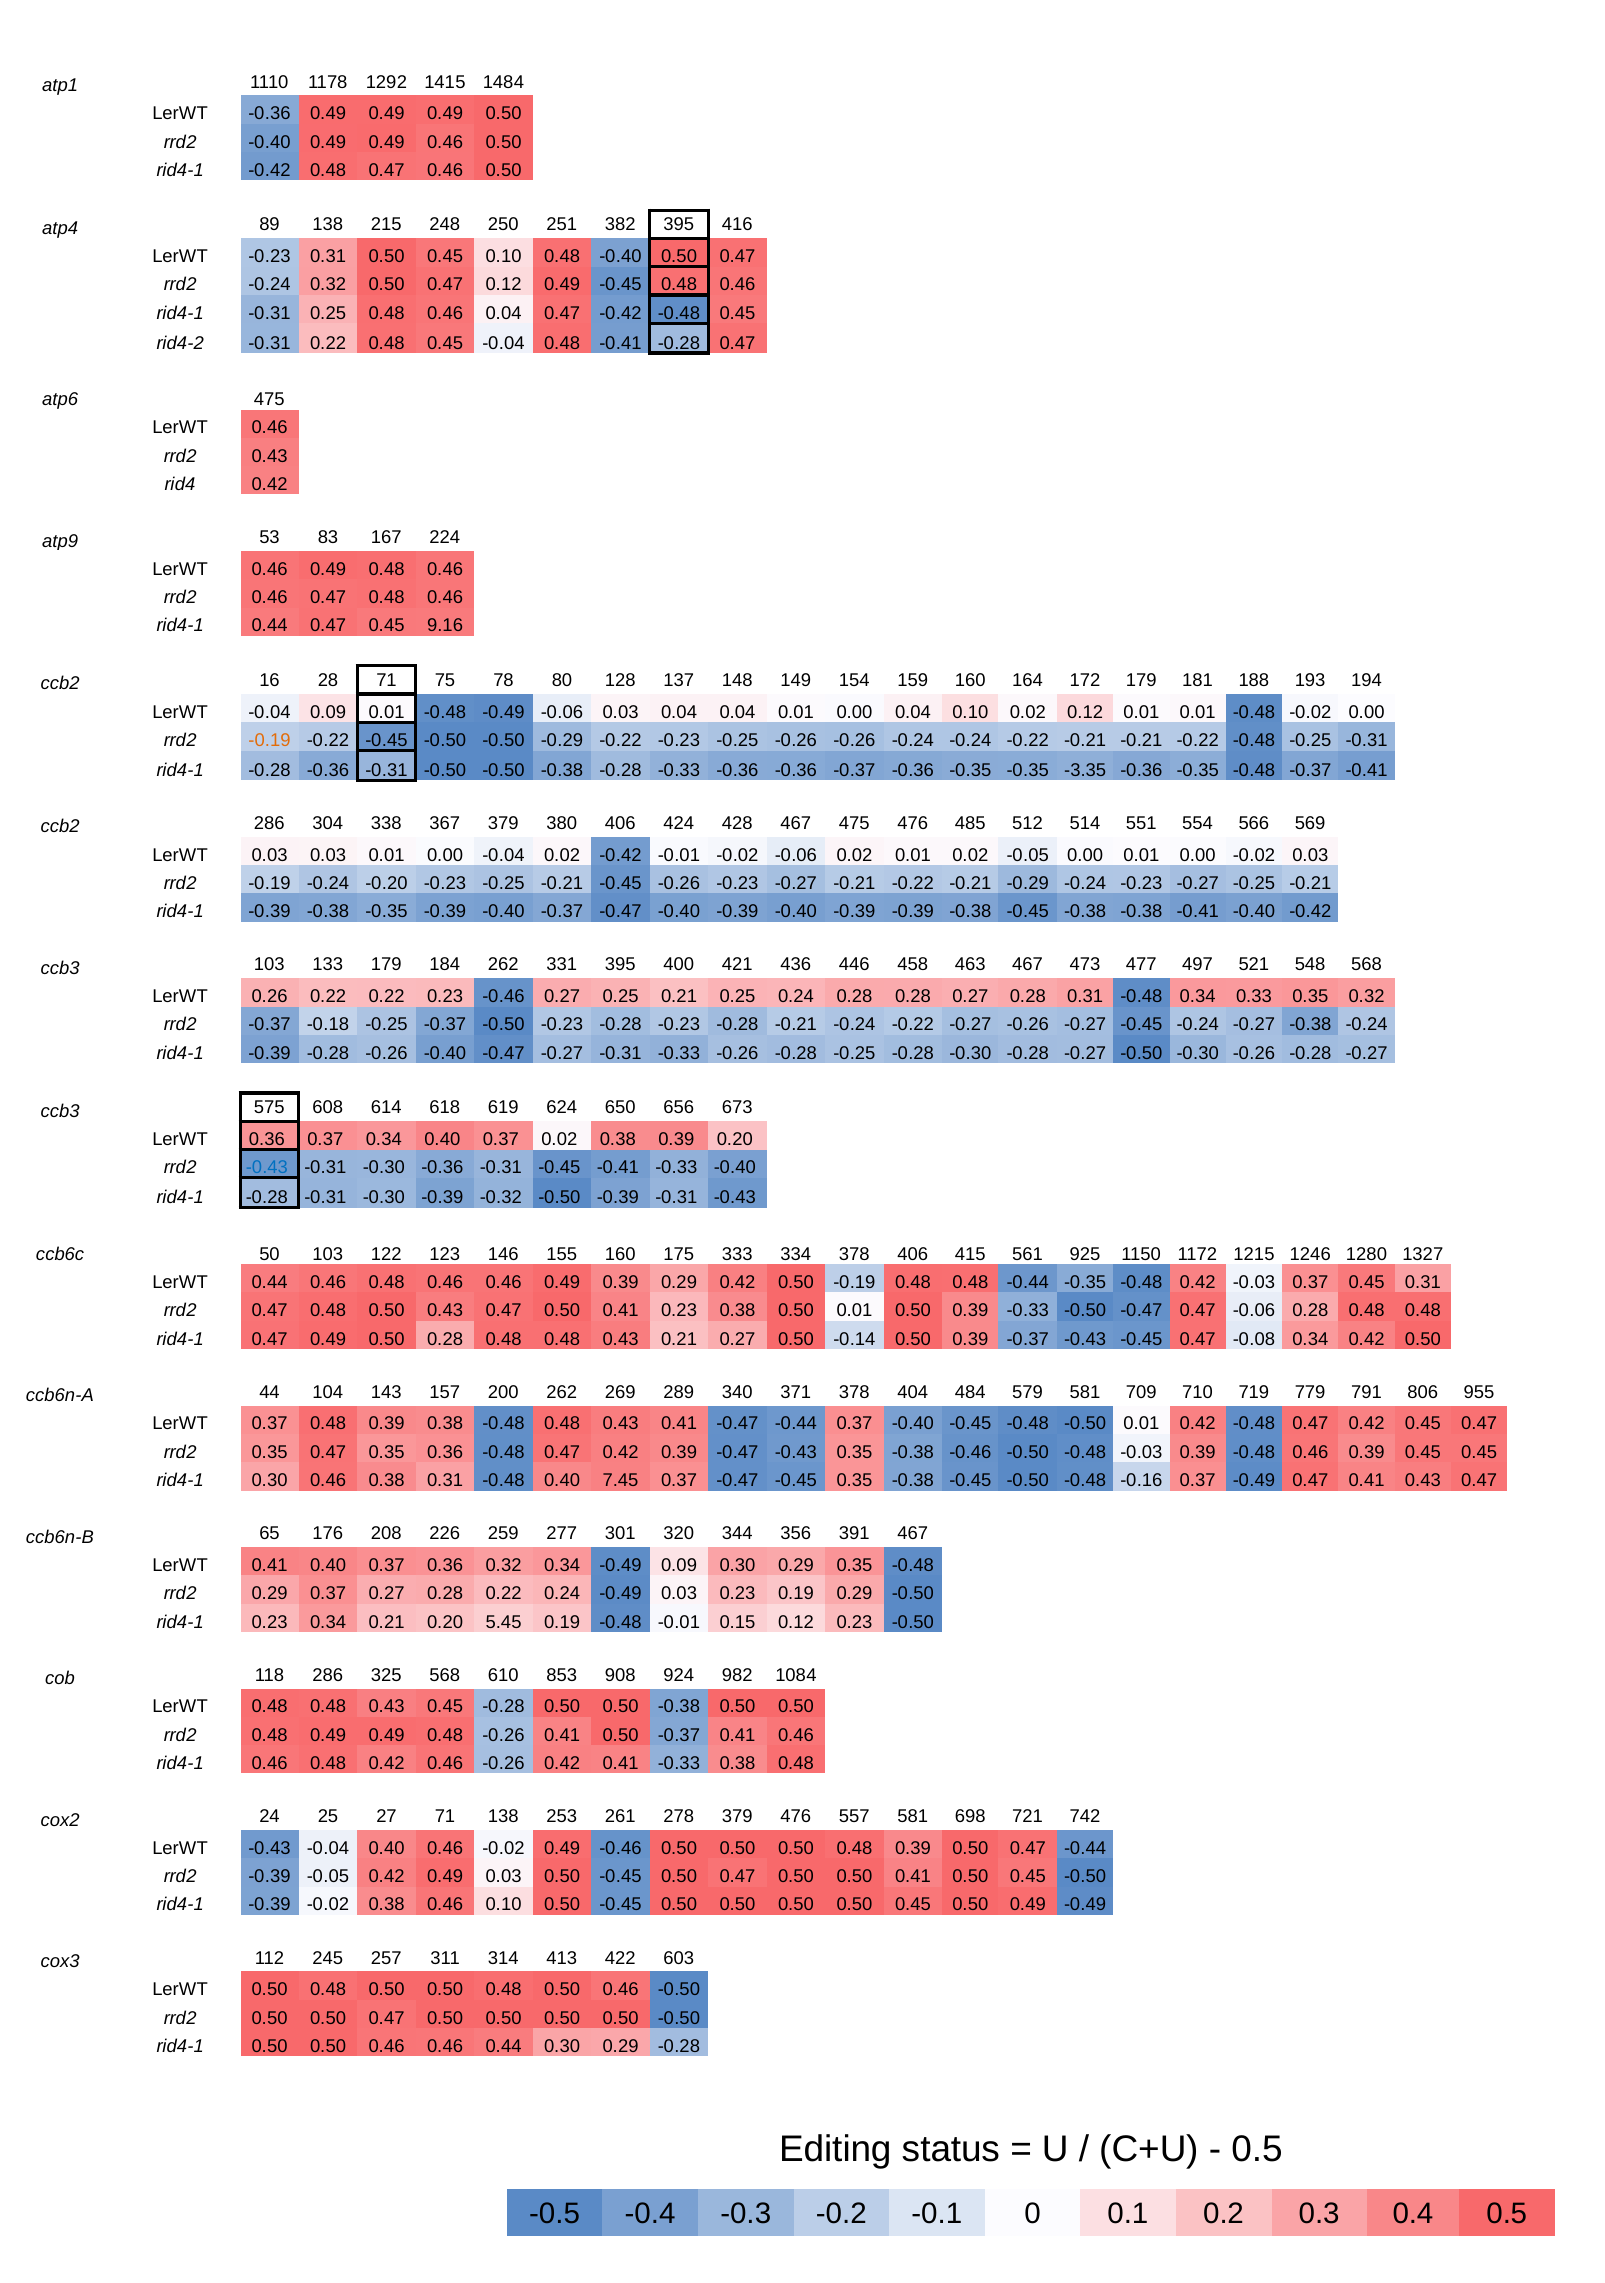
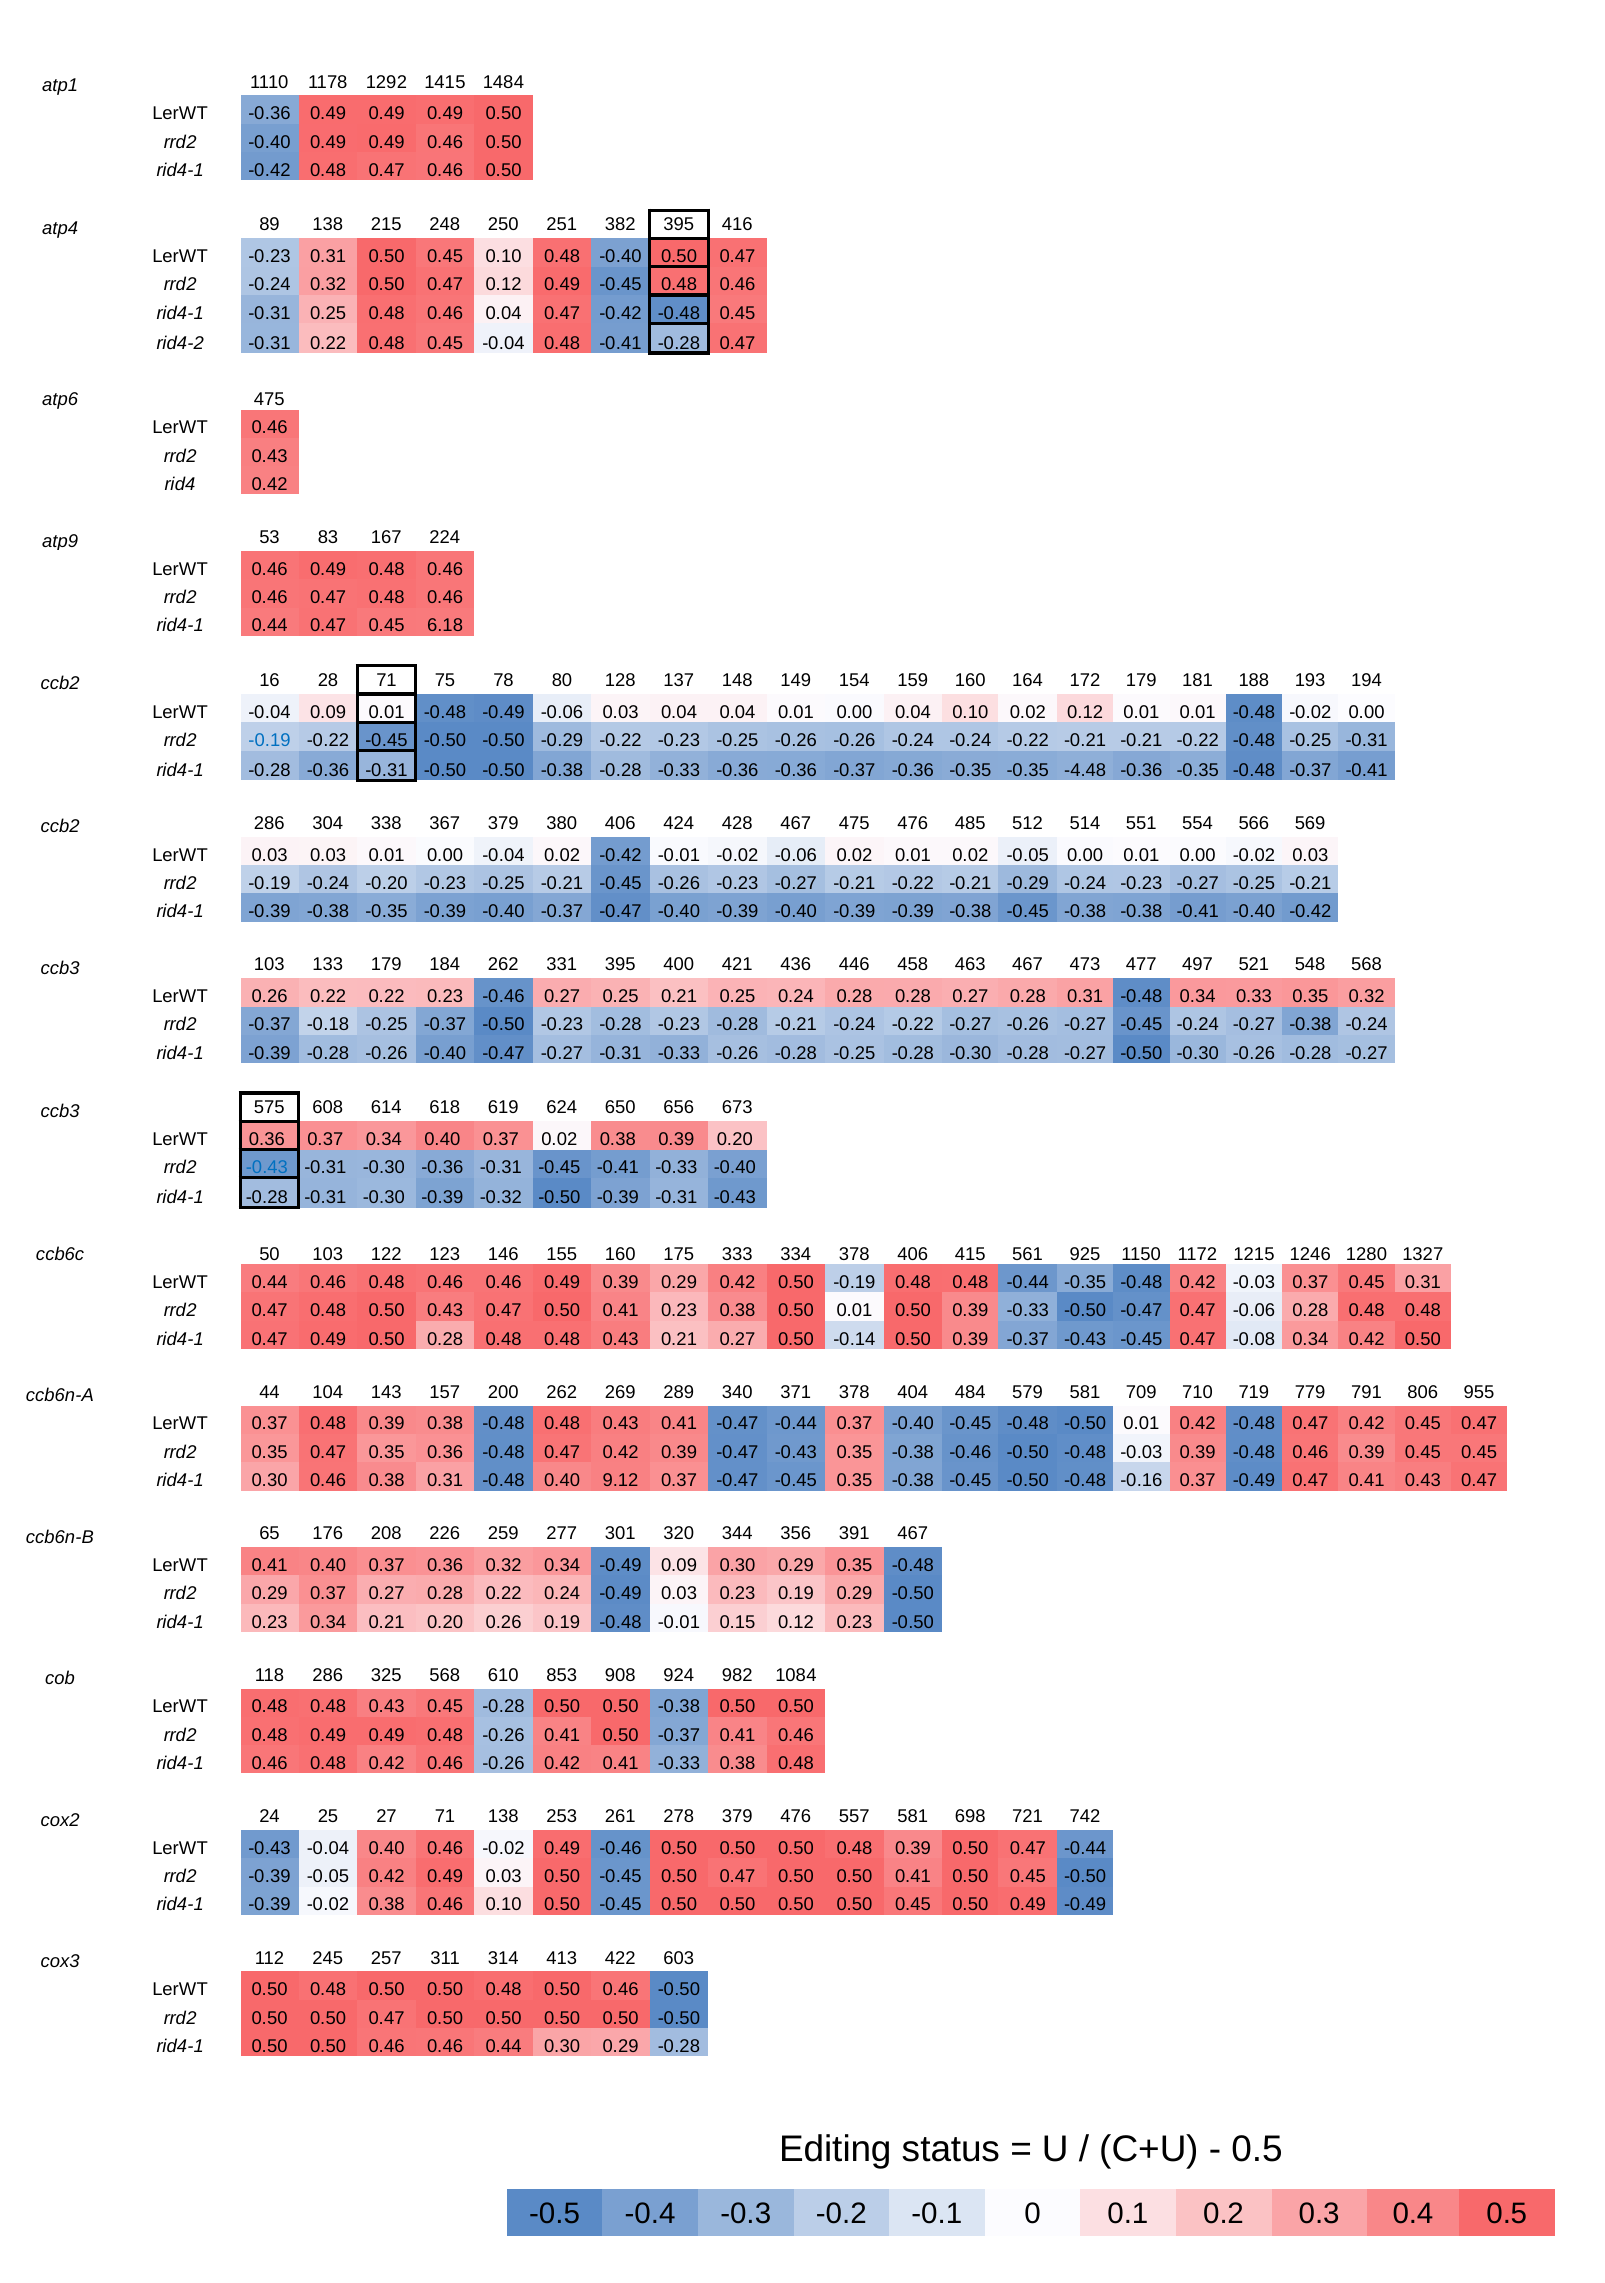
9.16: 9.16 -> 6.18
-0.19 at (269, 741) colour: orange -> blue
-3.35: -3.35 -> -4.48
7.45: 7.45 -> 9.12
0.20 5.45: 5.45 -> 0.26
